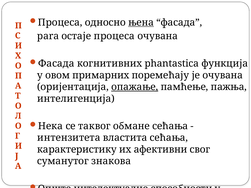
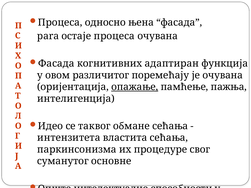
њена underline: present -> none
phantastica: phantastica -> адаптиран
примарних: примарних -> различитог
Нека: Нека -> Идео
карактеристику: карактеристику -> паркинсонизма
афективни: афективни -> процедуре
знакова: знакова -> основне
